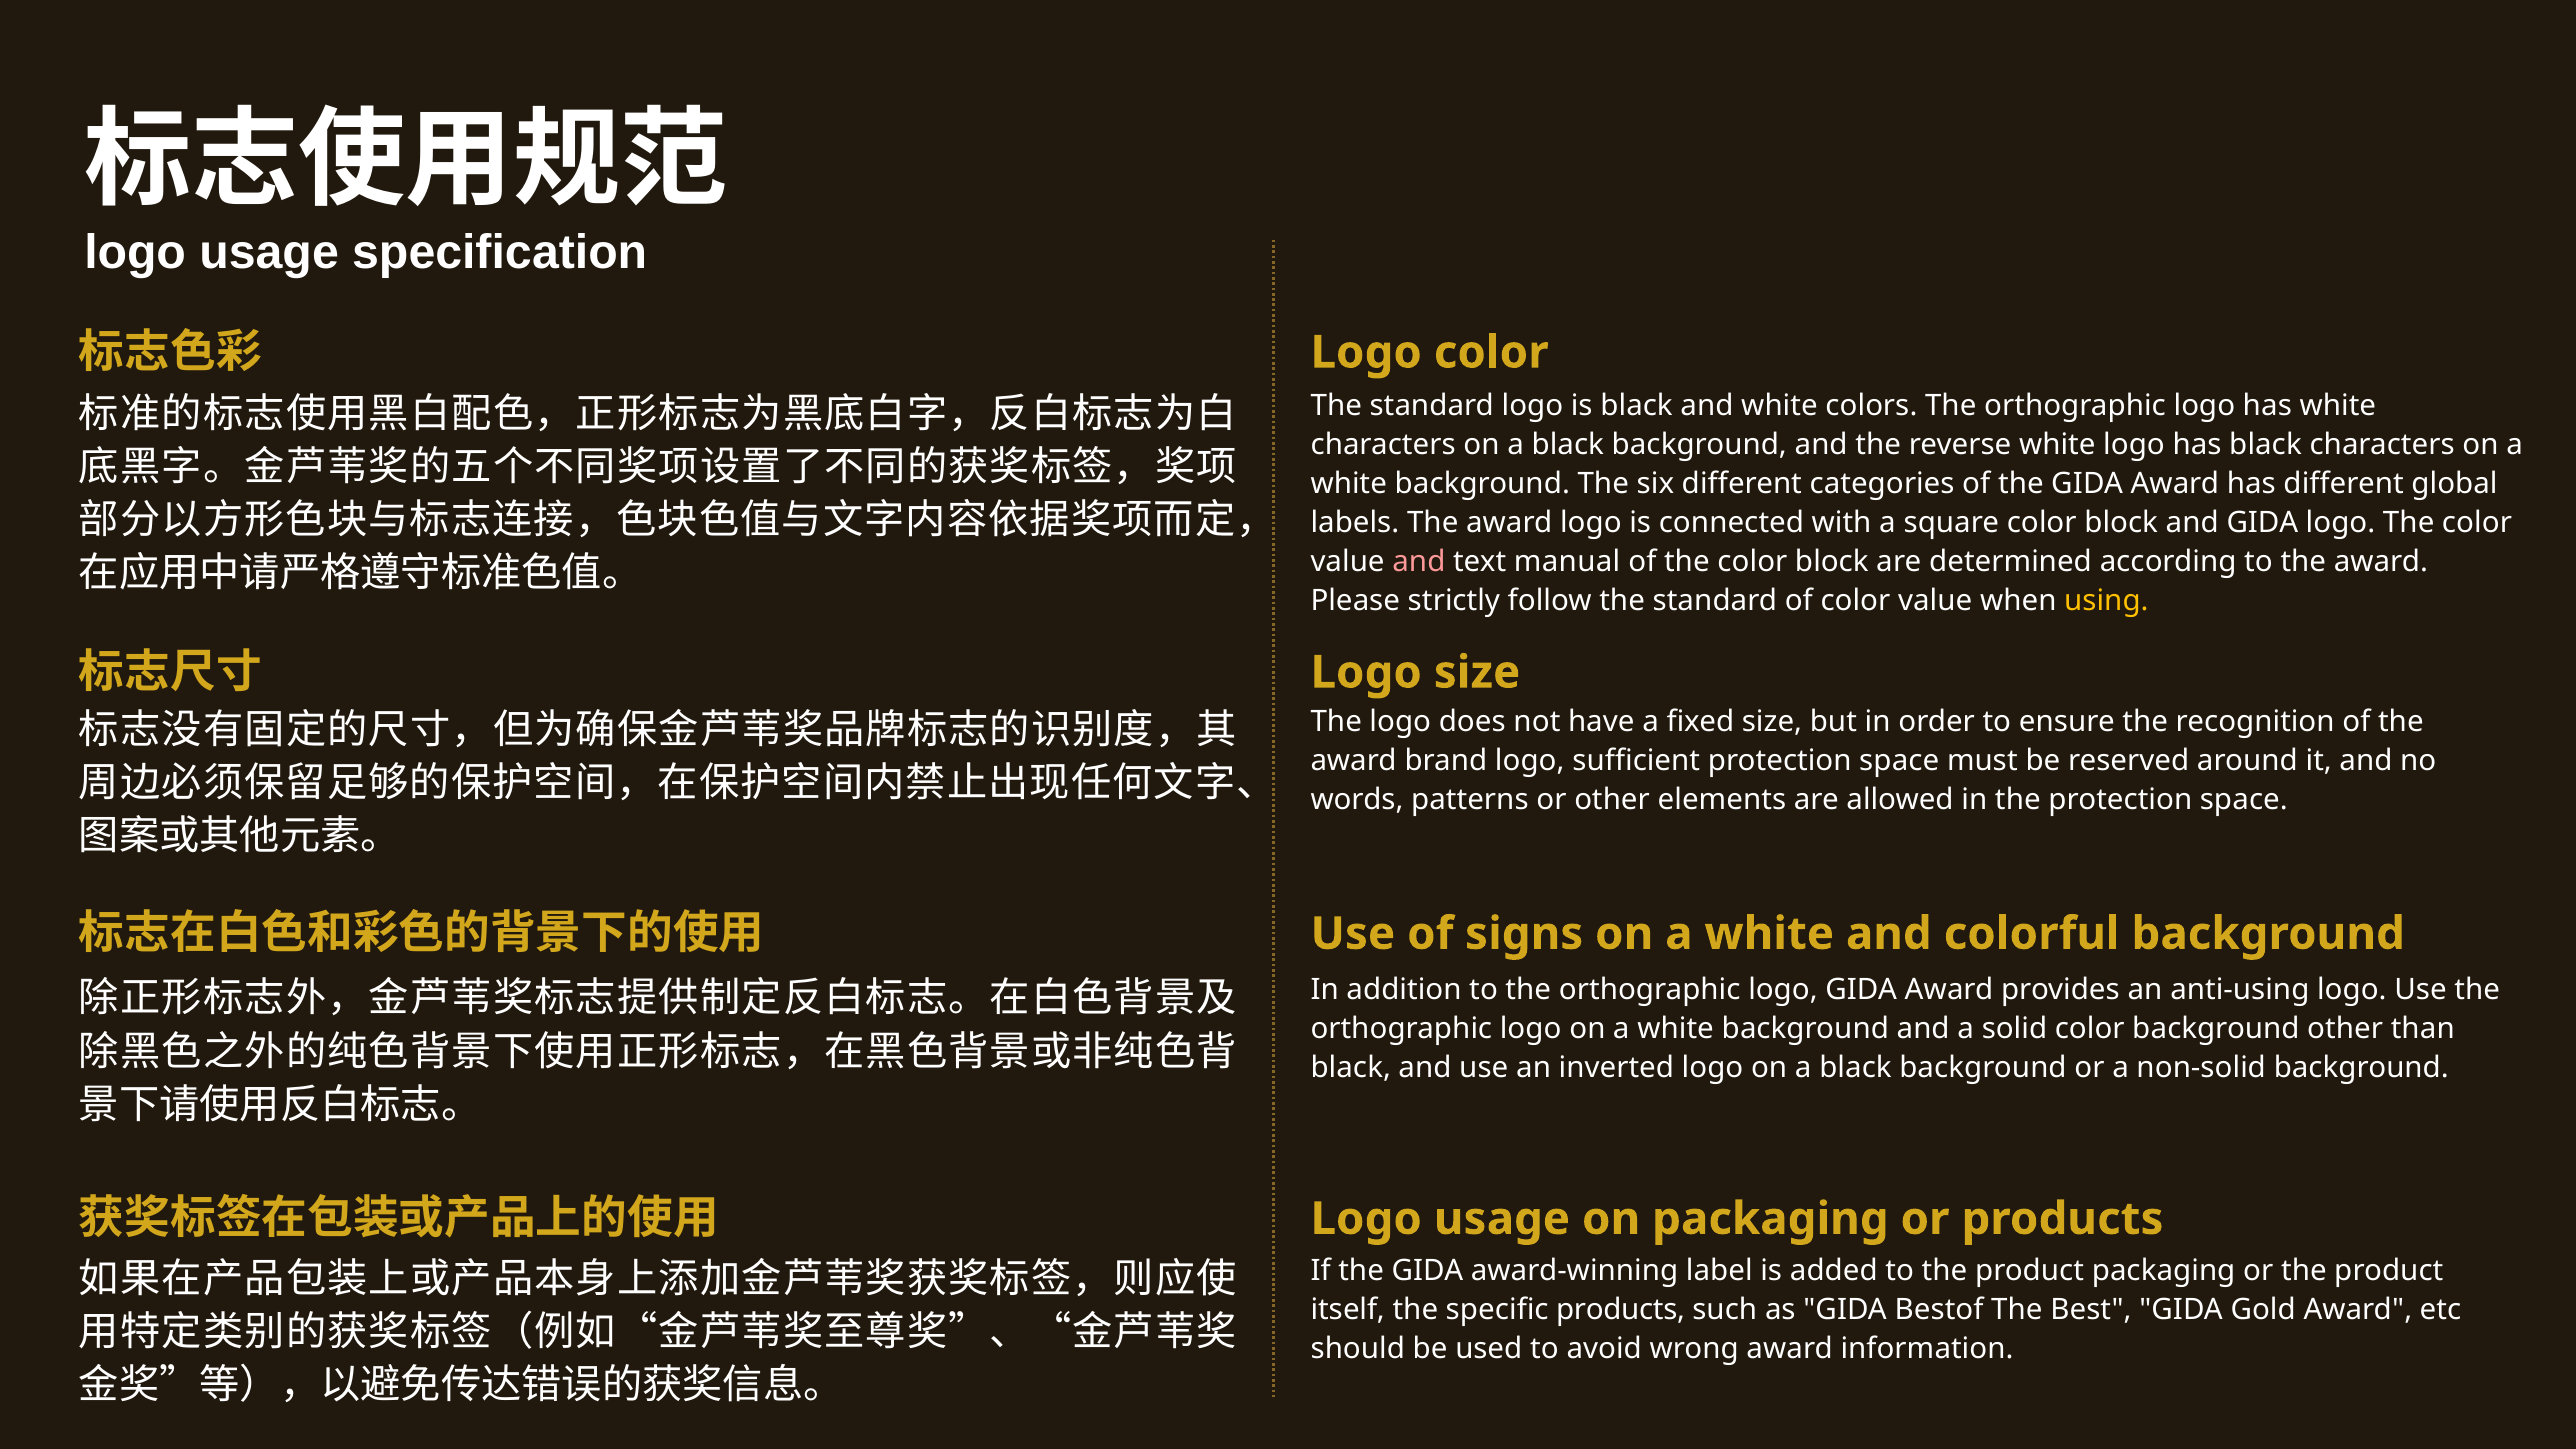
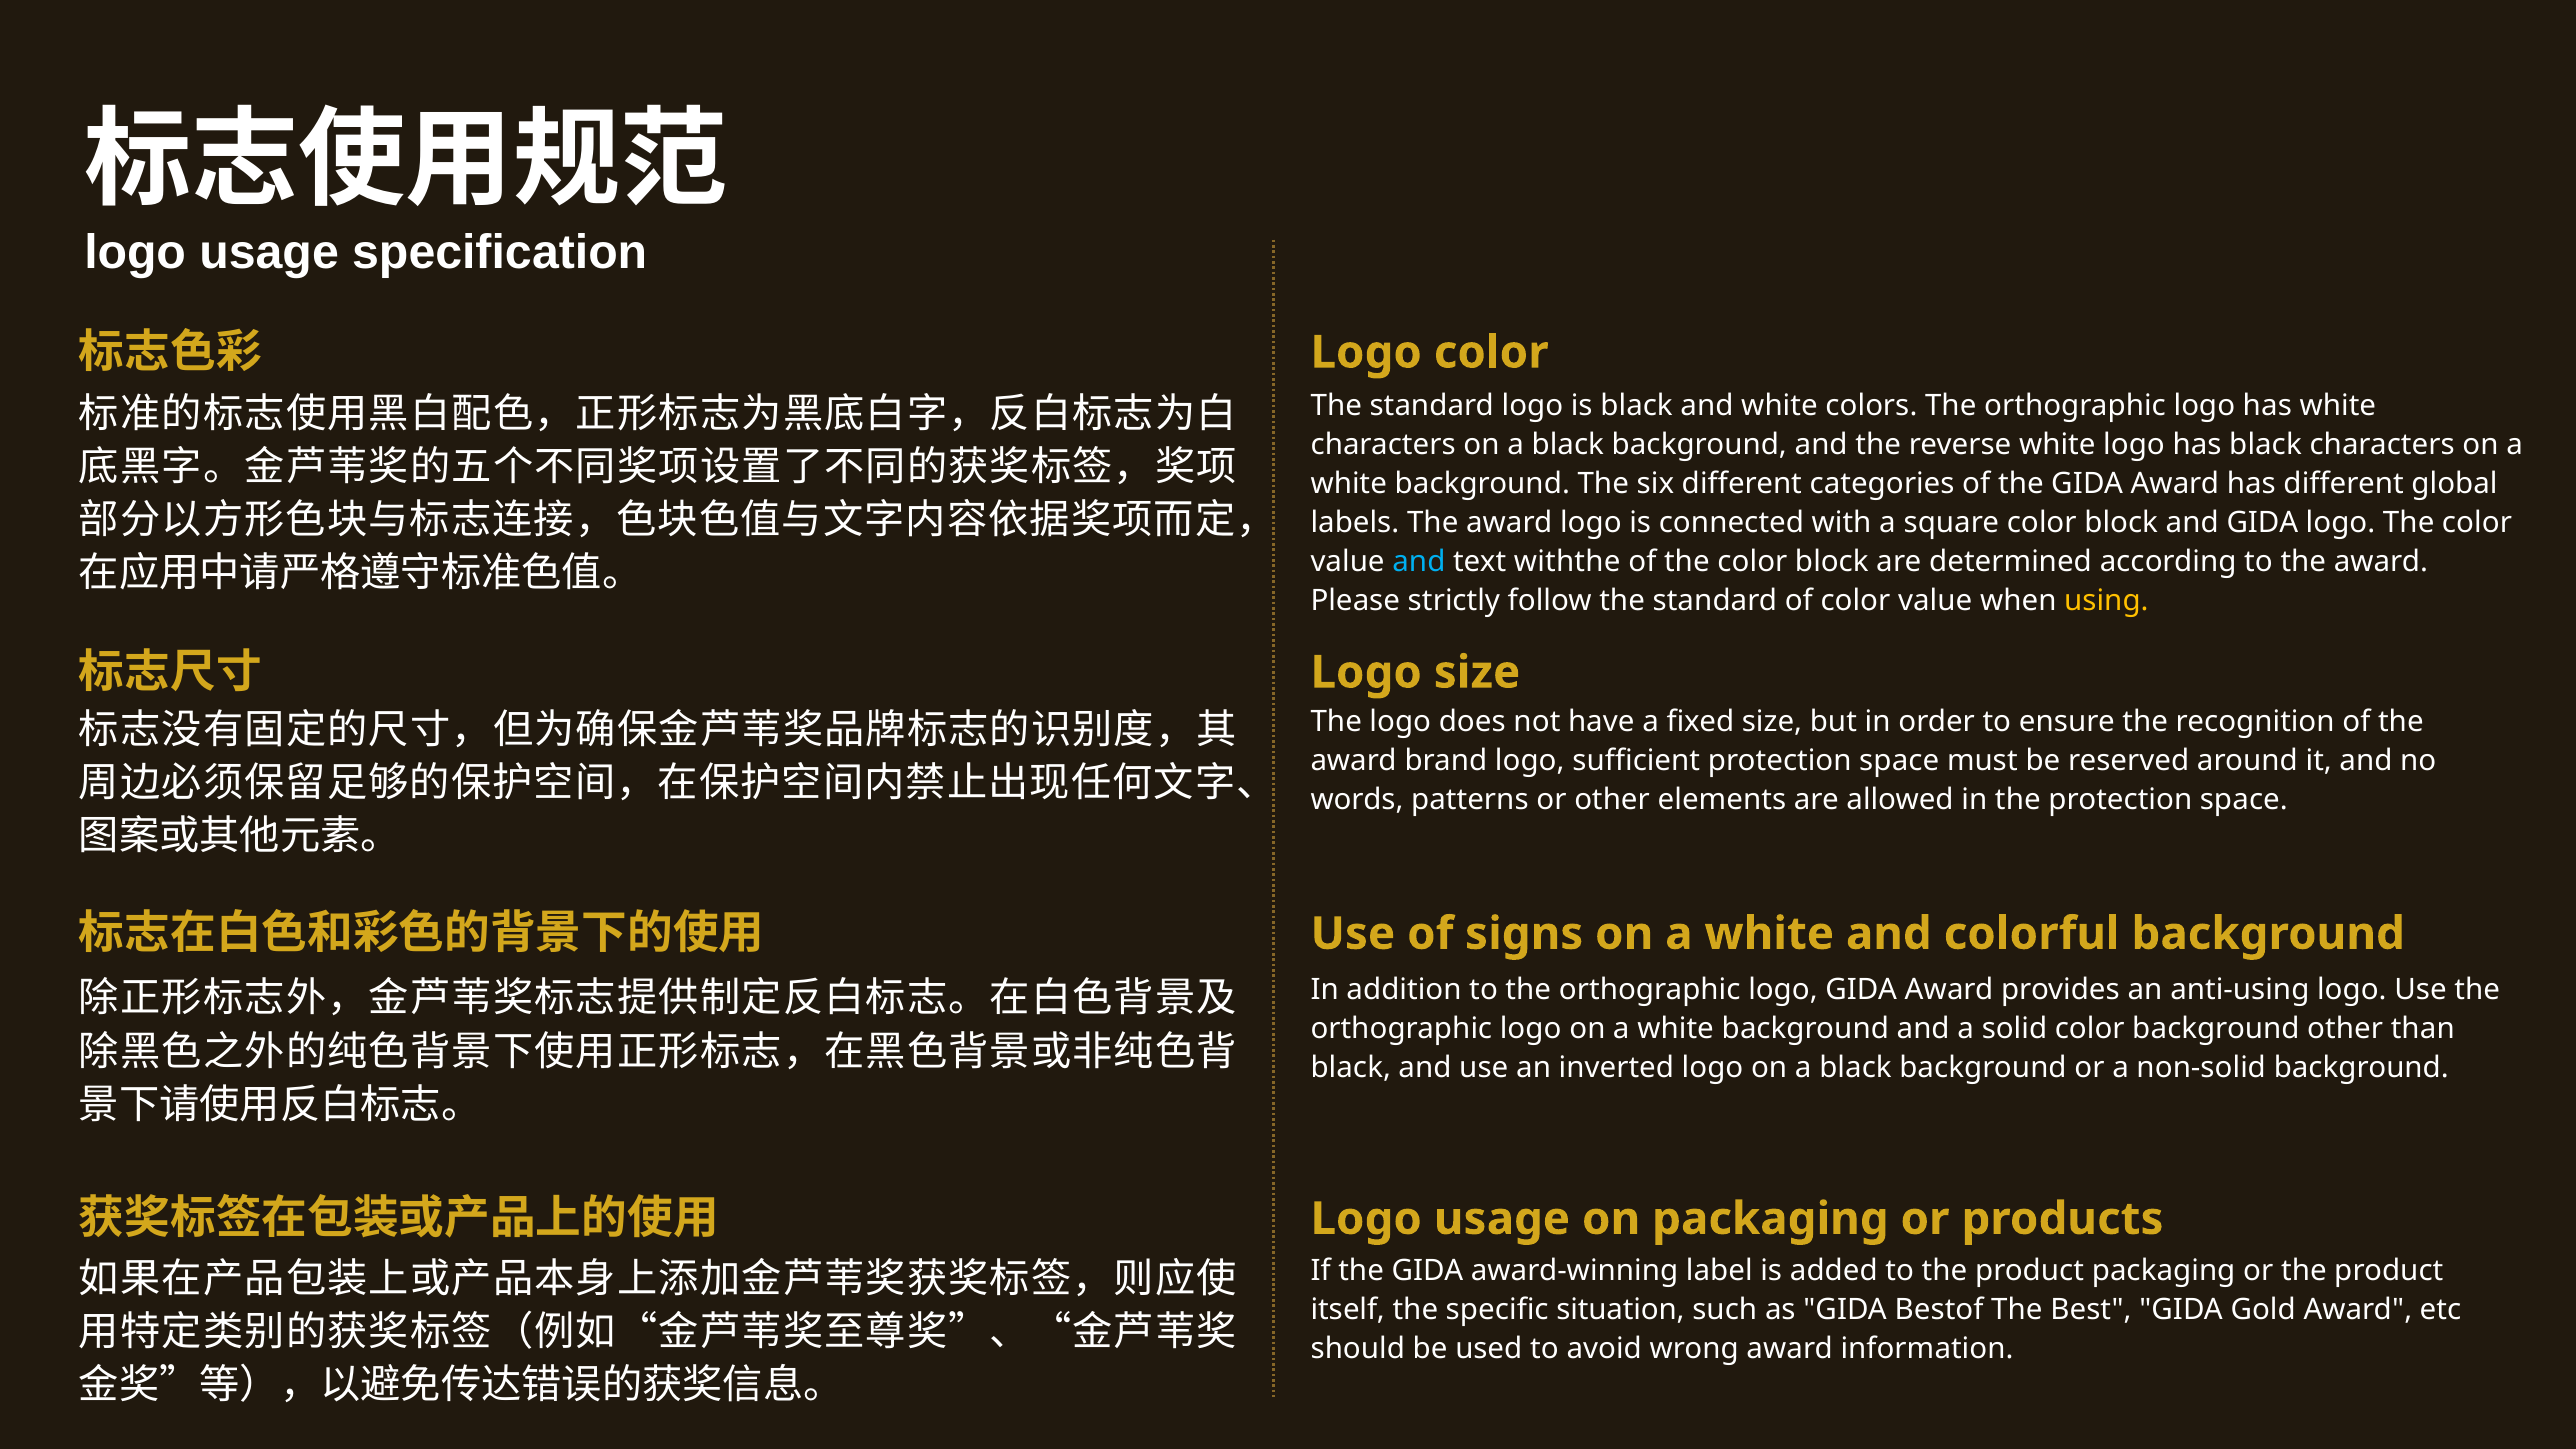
and at (1419, 561) colour: pink -> light blue
manual: manual -> withthe
specific products: products -> situation
